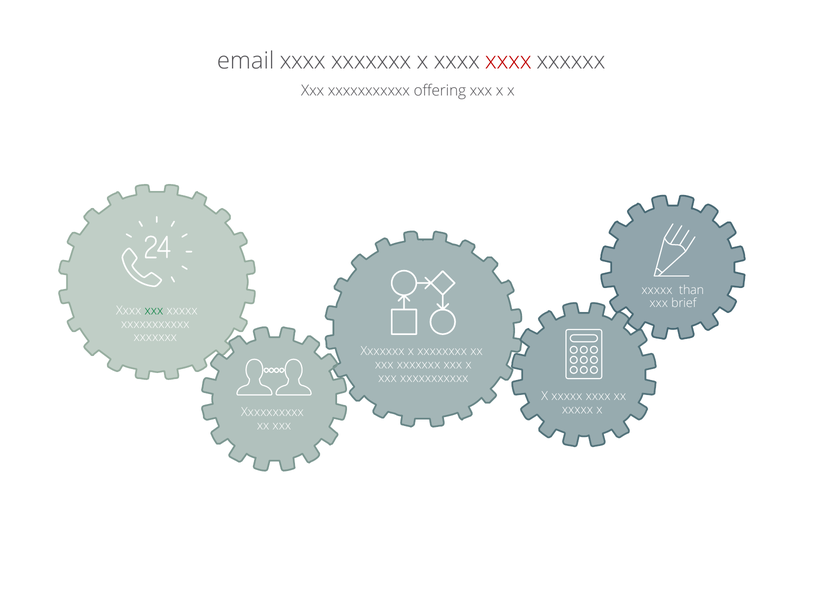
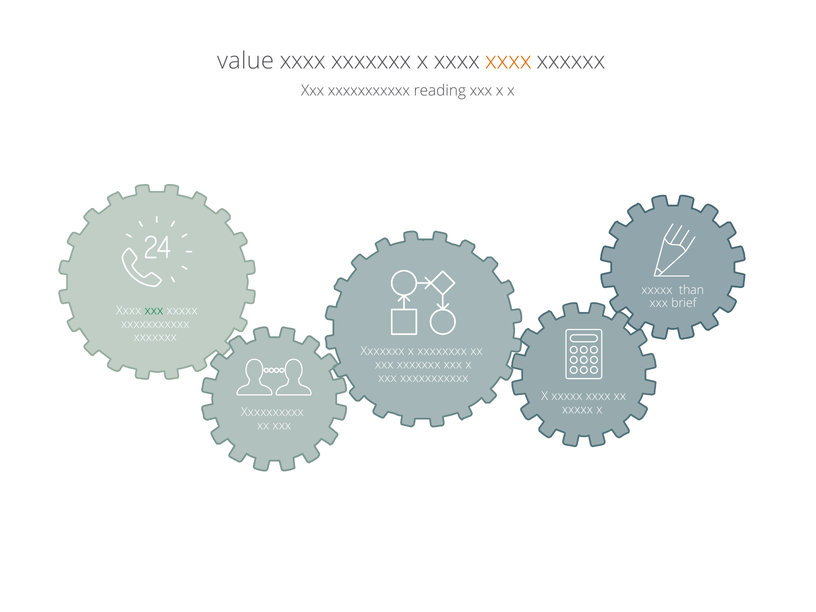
email: email -> value
xxxx at (508, 61) colour: red -> orange
offering: offering -> reading
